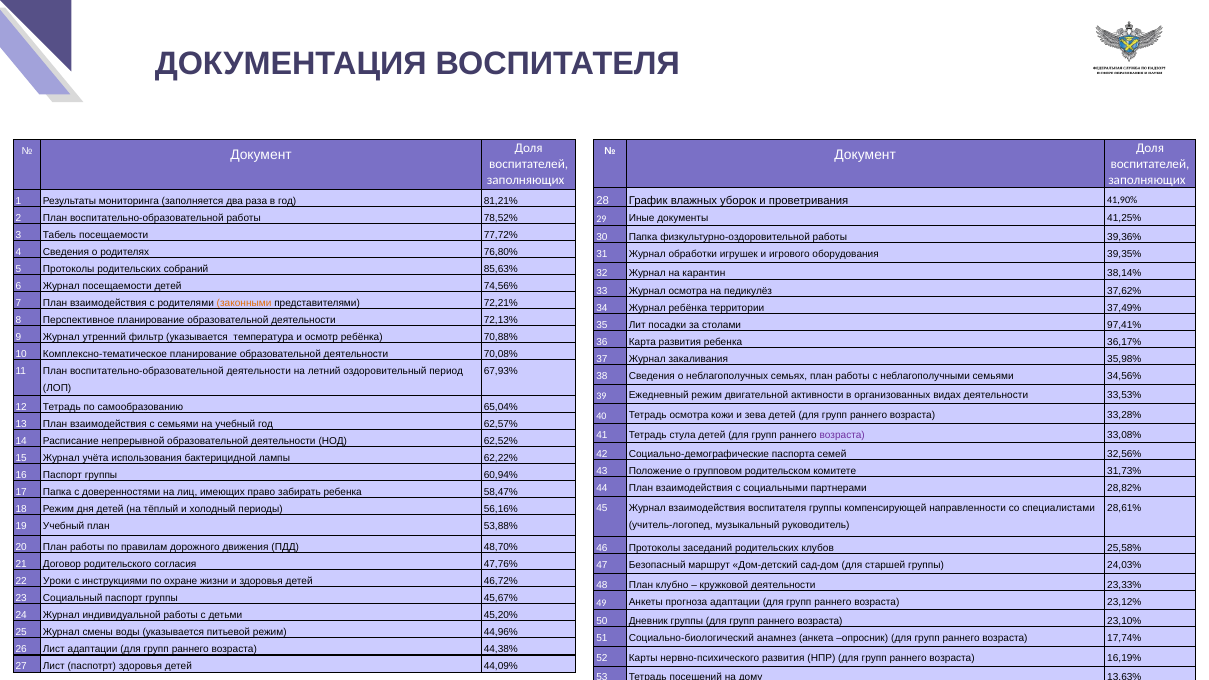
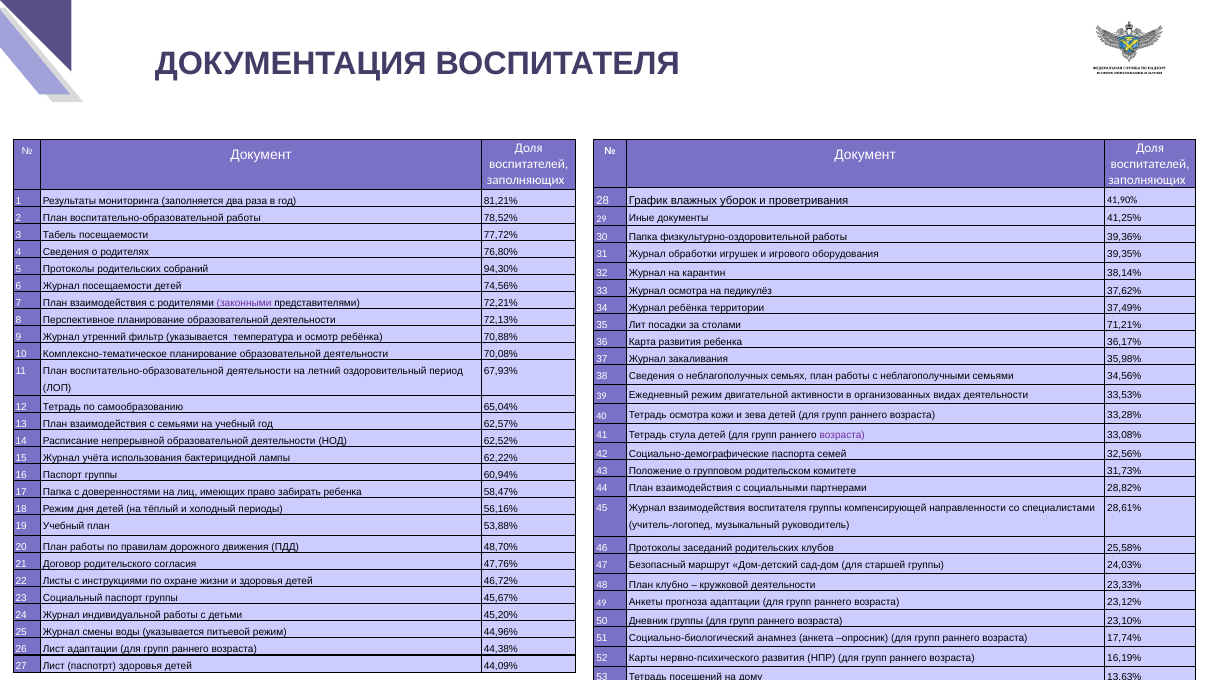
85,63%: 85,63% -> 94,30%
законными colour: orange -> purple
97,41%: 97,41% -> 71,21%
Уроки: Уроки -> Листы
